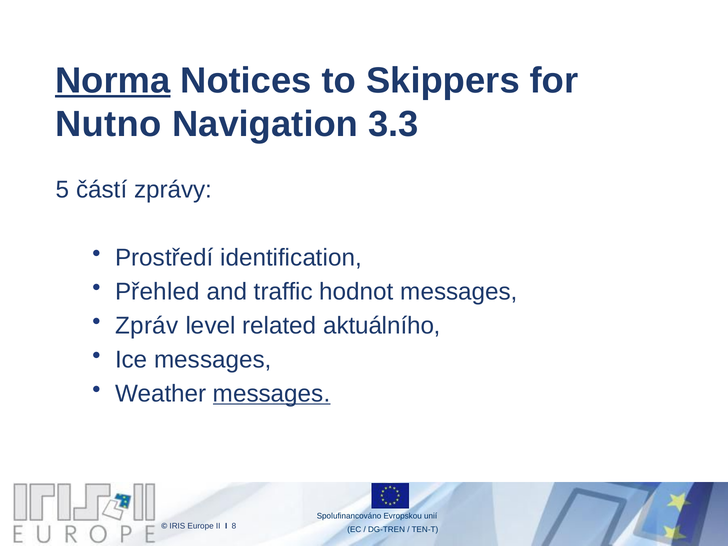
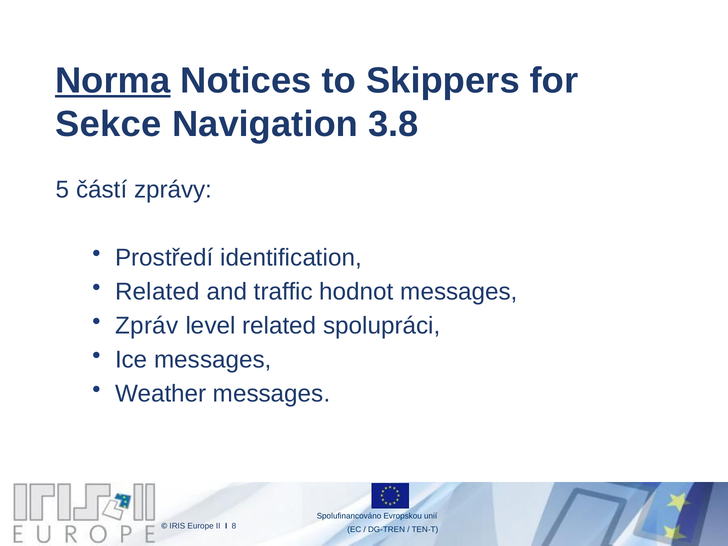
Nutno: Nutno -> Sekce
3.3: 3.3 -> 3.8
Přehled at (157, 292): Přehled -> Related
aktuálního: aktuálního -> spolupráci
messages at (272, 394) underline: present -> none
